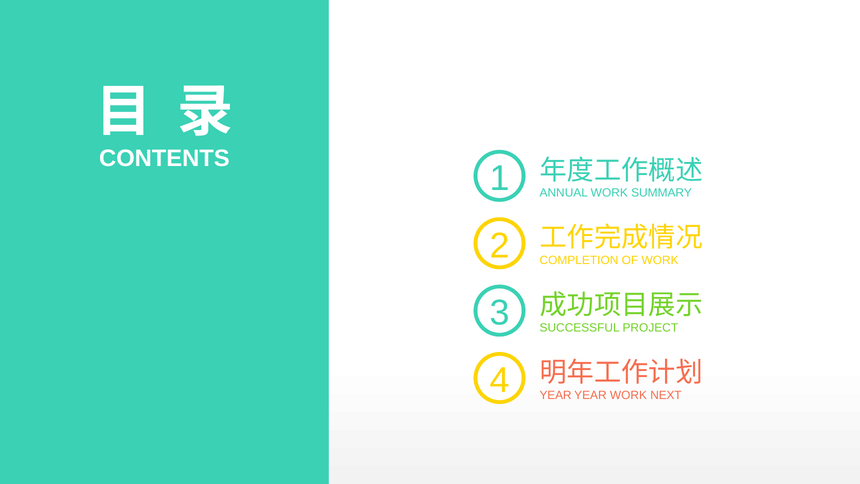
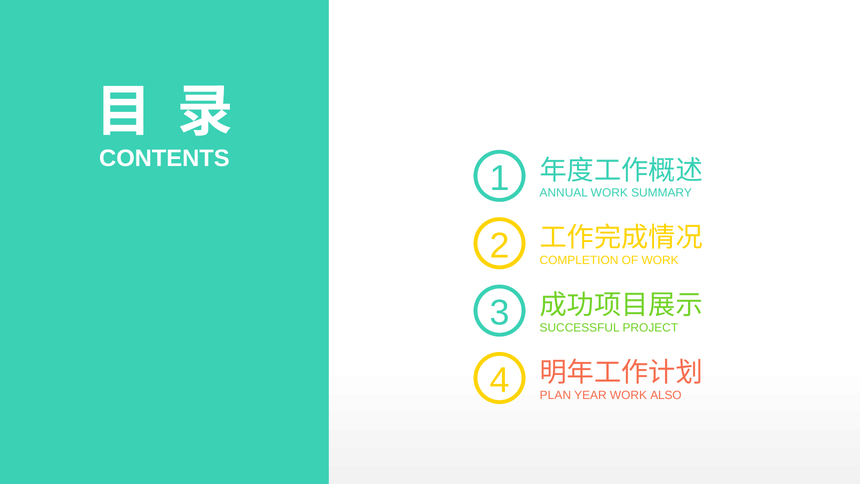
YEAR at (556, 395): YEAR -> PLAN
NEXT: NEXT -> ALSO
